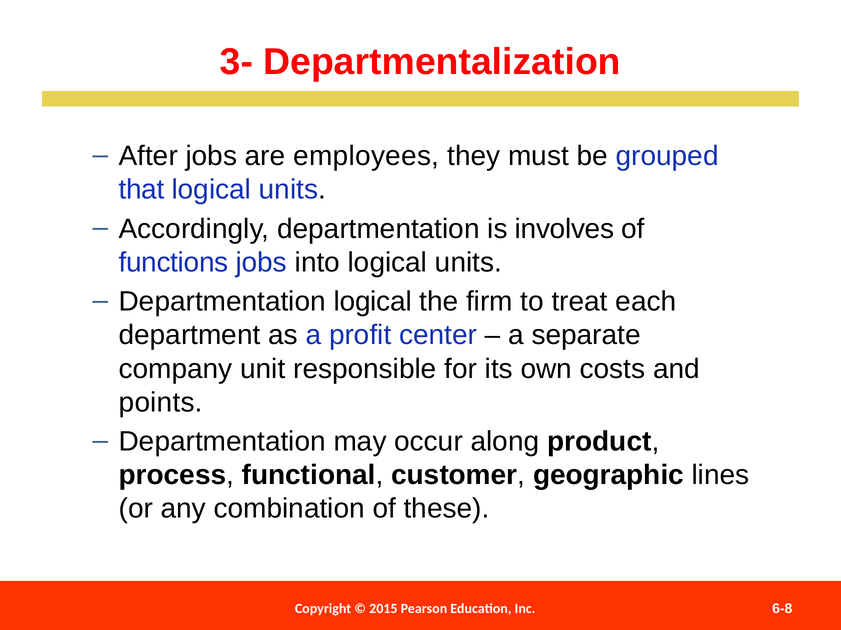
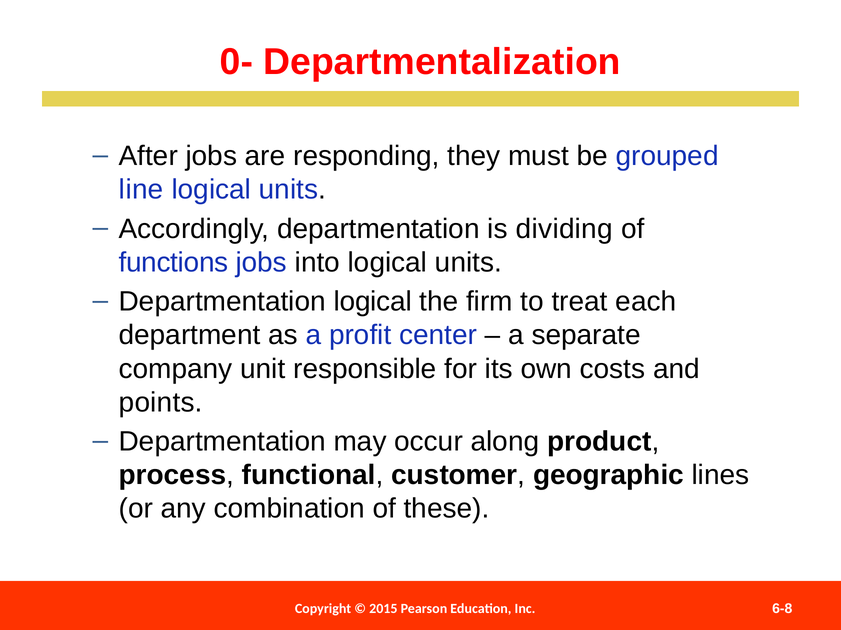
3-: 3- -> 0-
employees: employees -> responding
that: that -> line
involves: involves -> dividing
